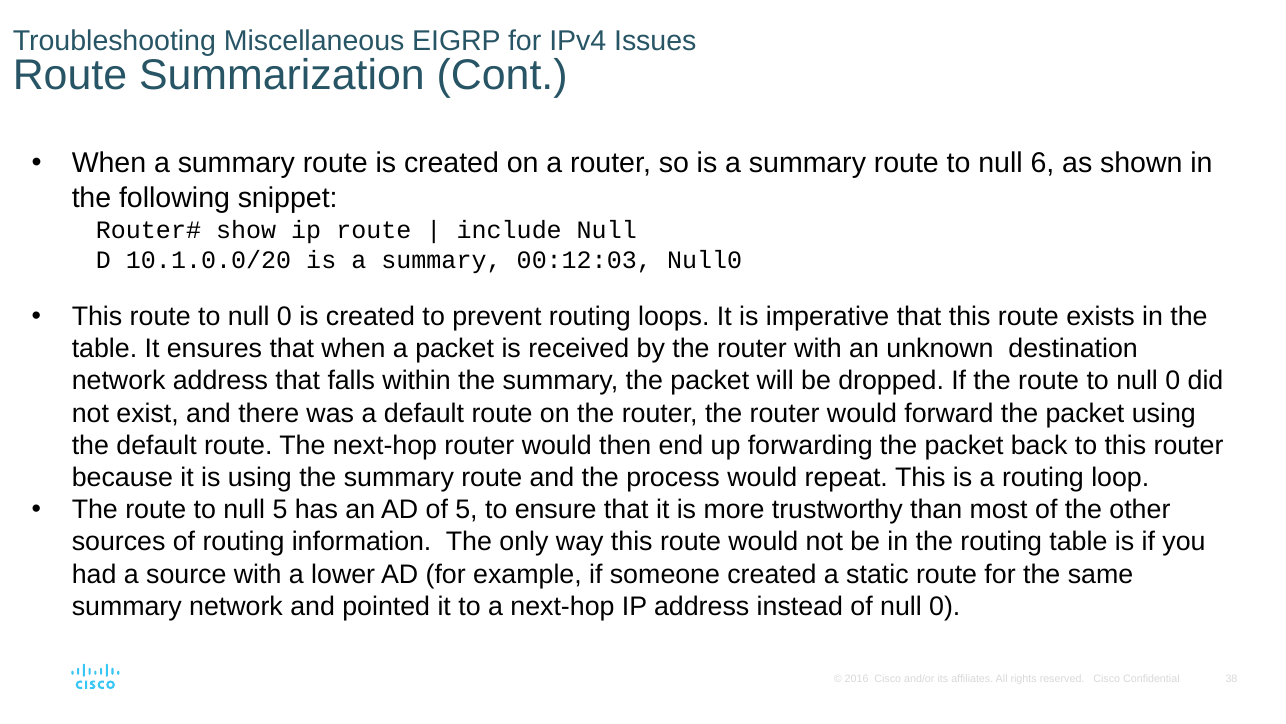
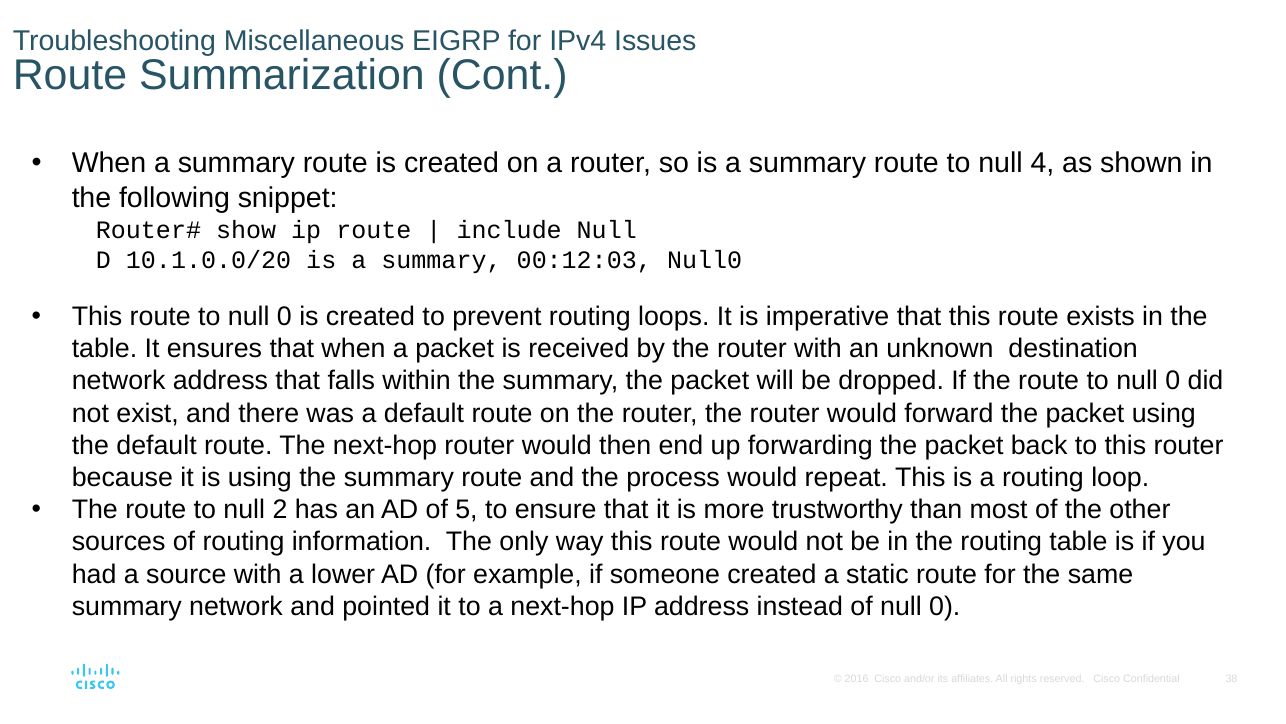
6: 6 -> 4
null 5: 5 -> 2
